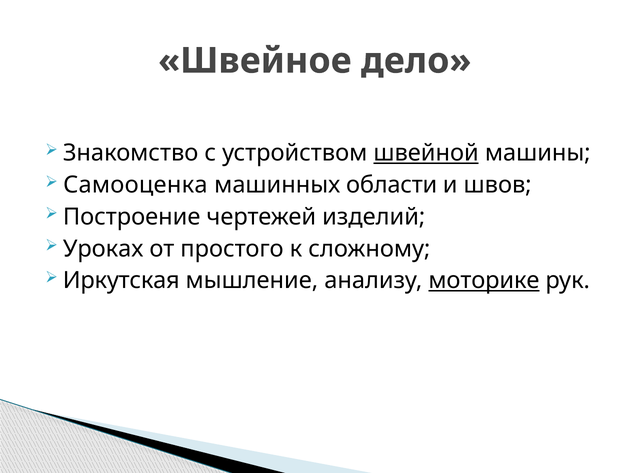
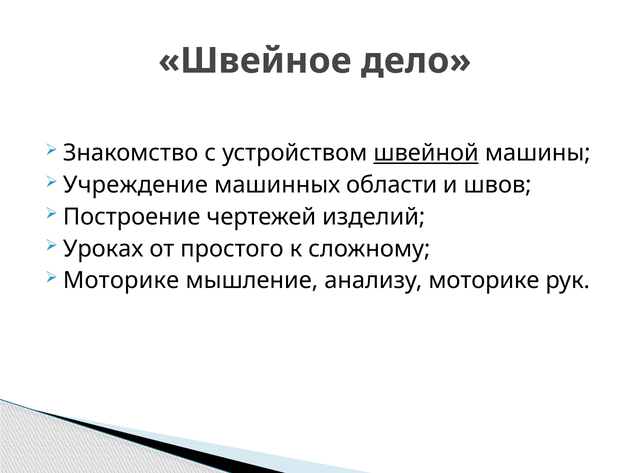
Самооценка: Самооценка -> Учреждение
Иркутская at (121, 280): Иркутская -> Моторике
моторике at (484, 280) underline: present -> none
